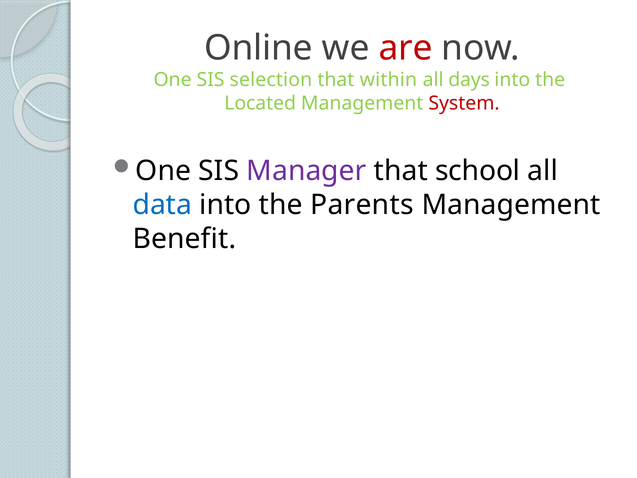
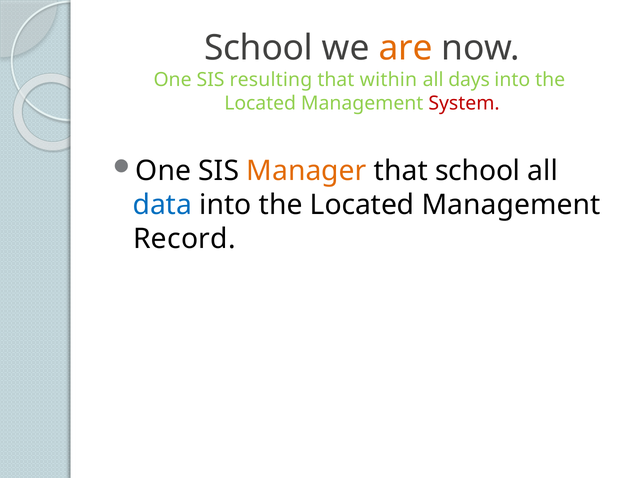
Online at (258, 48): Online -> School
are colour: red -> orange
selection: selection -> resulting
Manager colour: purple -> orange
Parents at (362, 205): Parents -> Located
Benefit: Benefit -> Record
